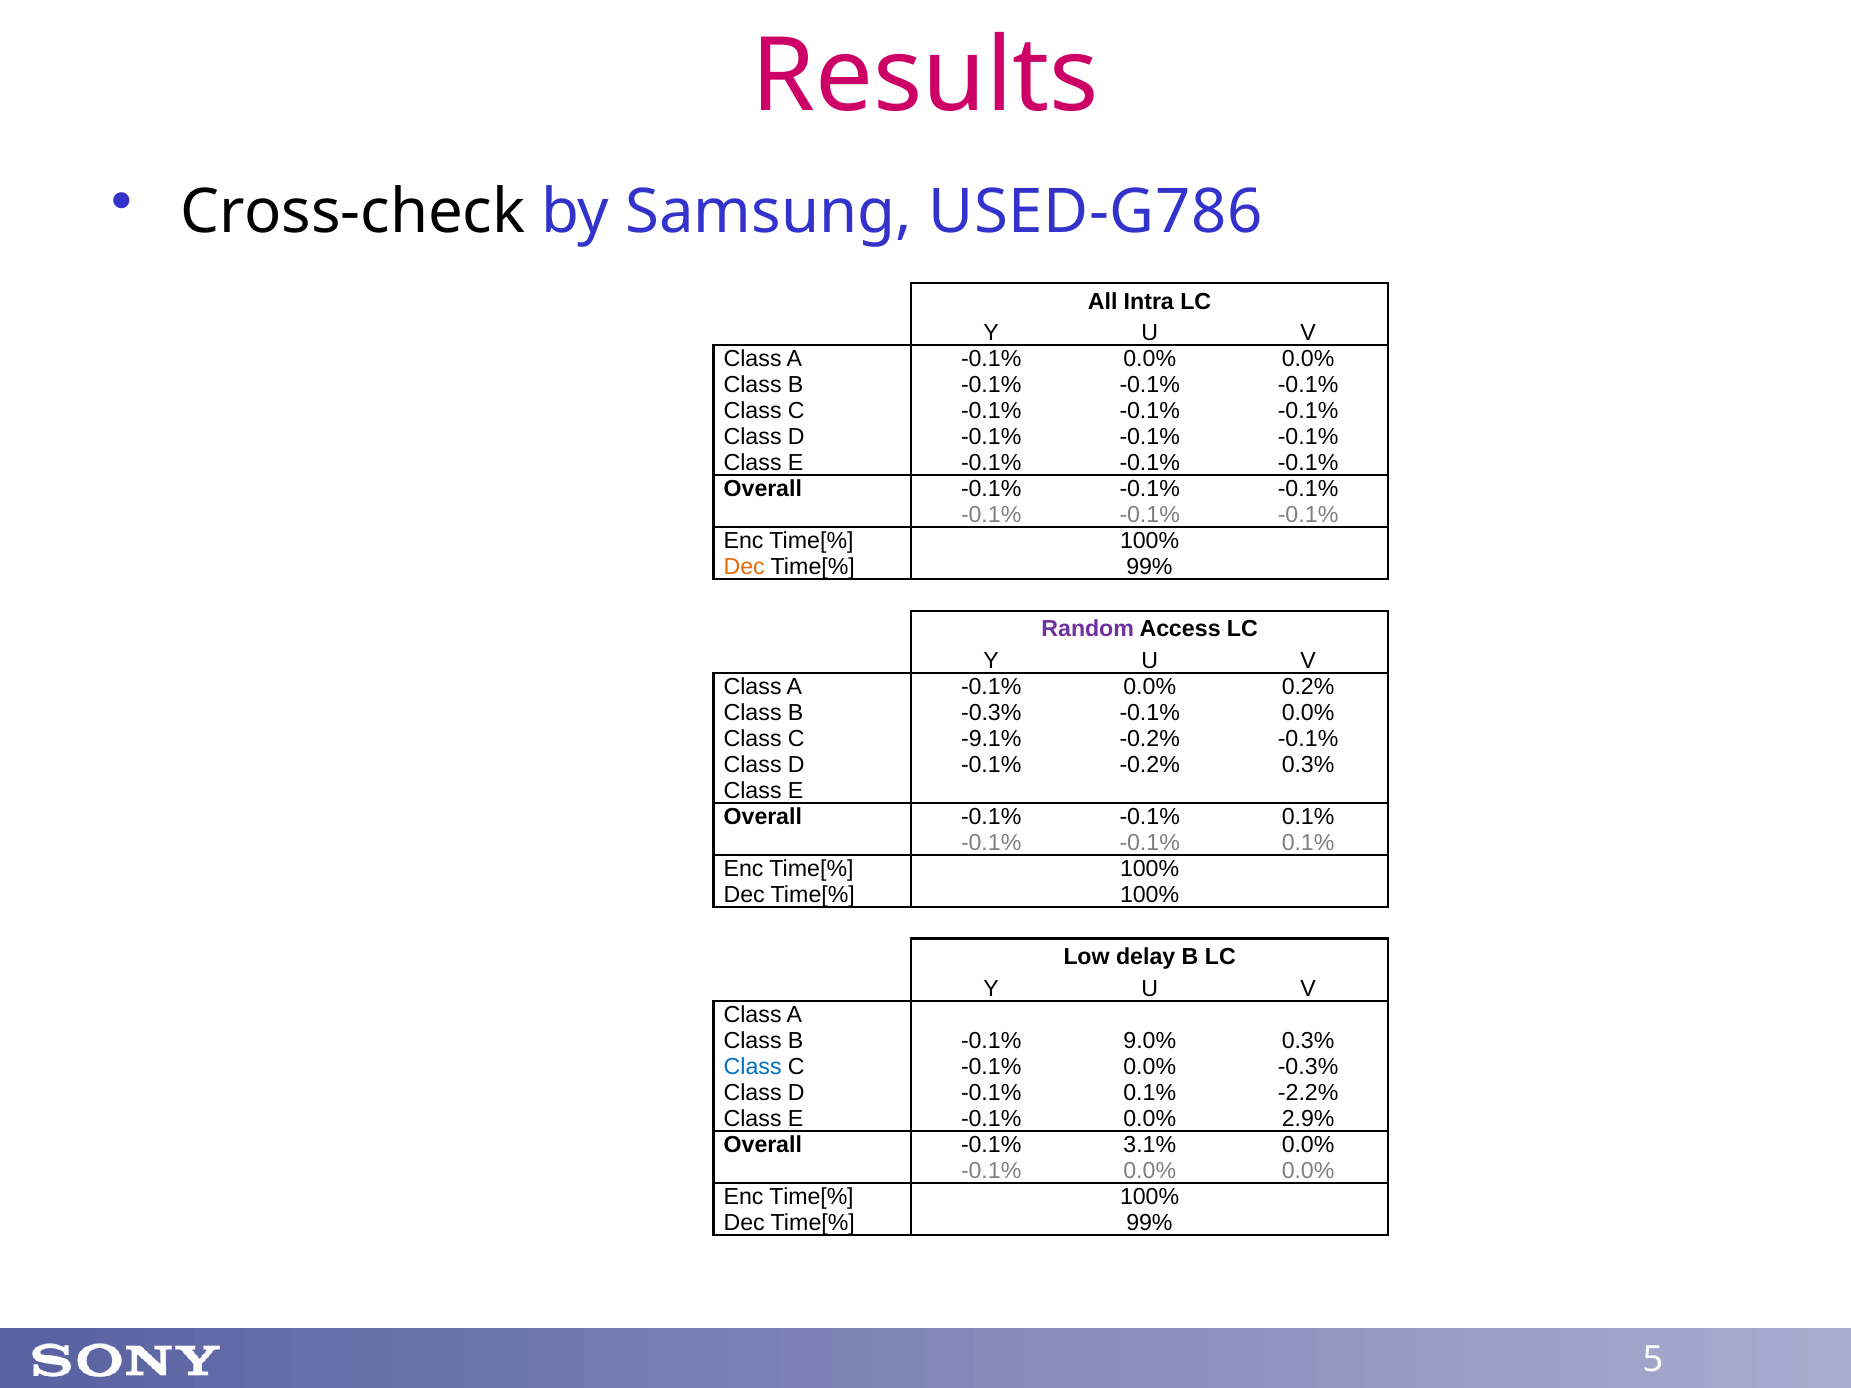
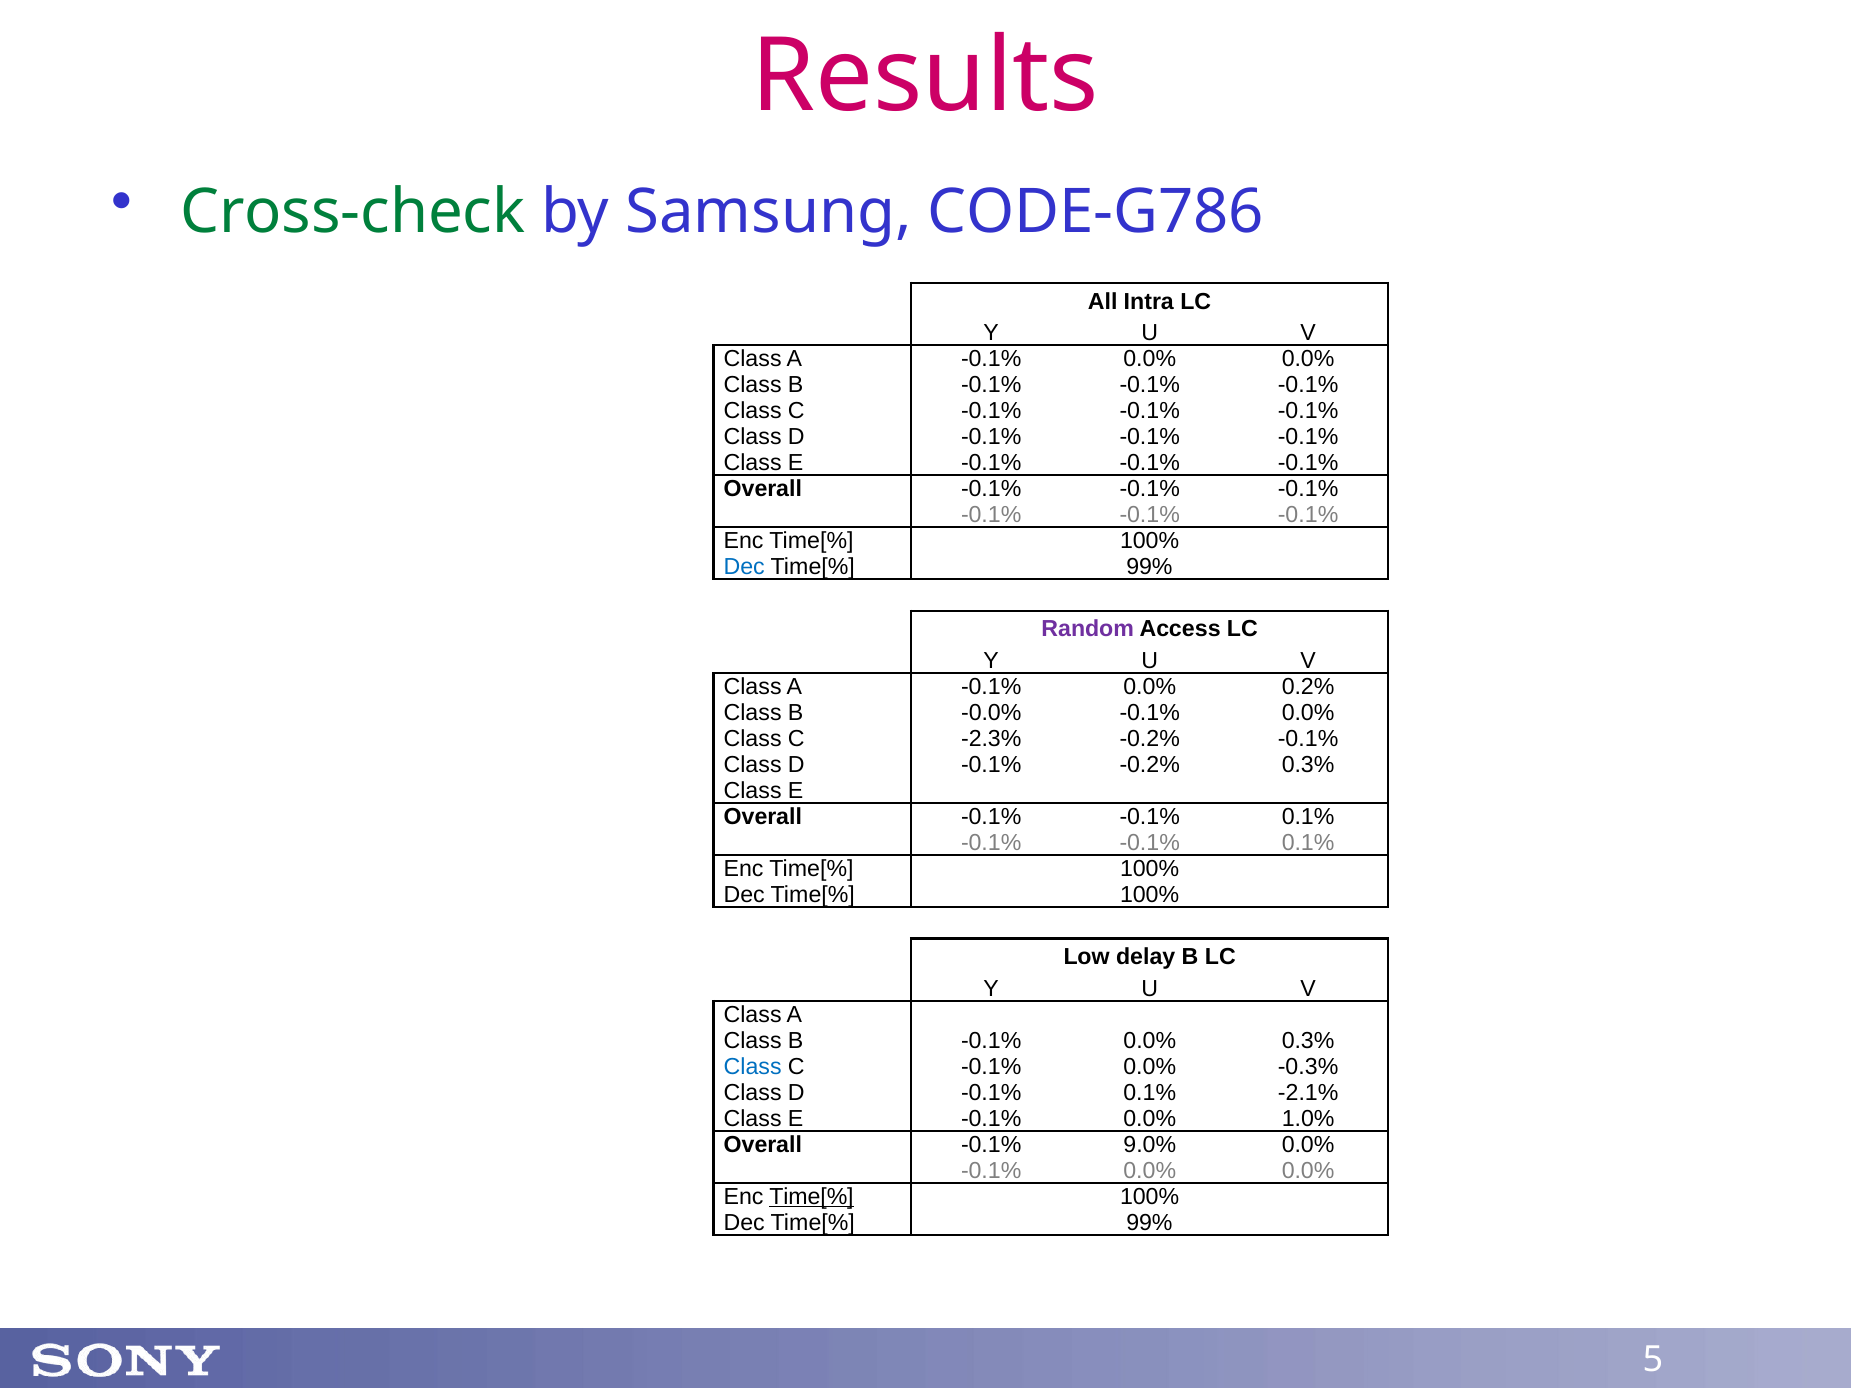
Cross-check colour: black -> green
USED-G786: USED-G786 -> CODE-G786
Dec at (744, 567) colour: orange -> blue
B -0.3%: -0.3% -> -0.0%
-9.1%: -9.1% -> -2.3%
B -0.1% 9.0%: 9.0% -> 0.0%
-2.2%: -2.2% -> -2.1%
2.9%: 2.9% -> 1.0%
3.1%: 3.1% -> 9.0%
Time[% at (812, 1197) underline: none -> present
